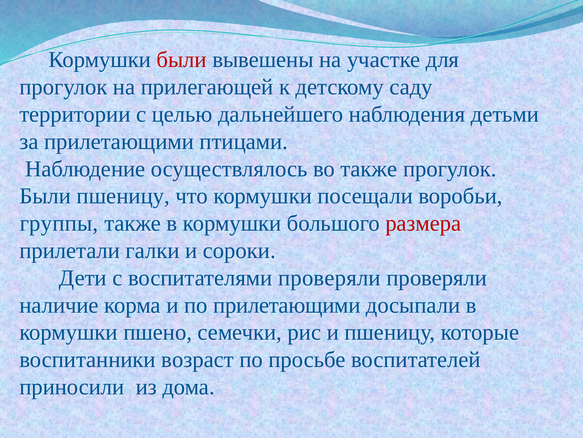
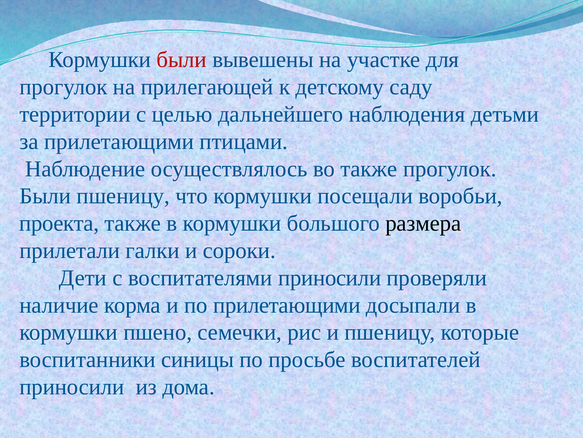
группы: группы -> проекта
размера colour: red -> black
воспитателями проверяли: проверяли -> приносили
возраст: возраст -> синицы
